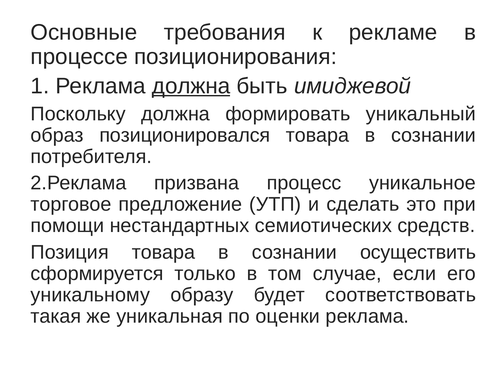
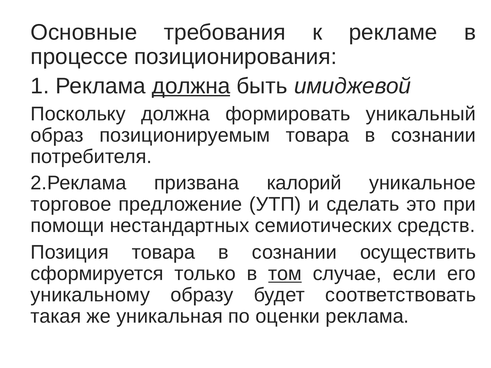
позиционировался: позиционировался -> позиционируемым
процесс: процесс -> калорий
том underline: none -> present
